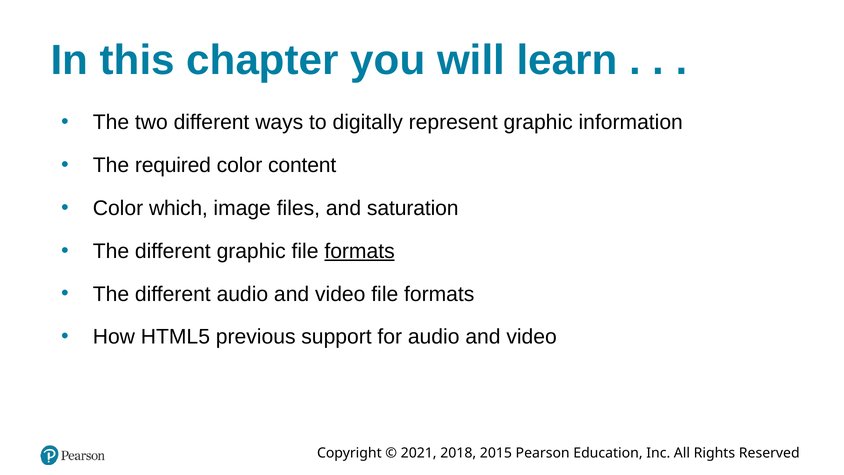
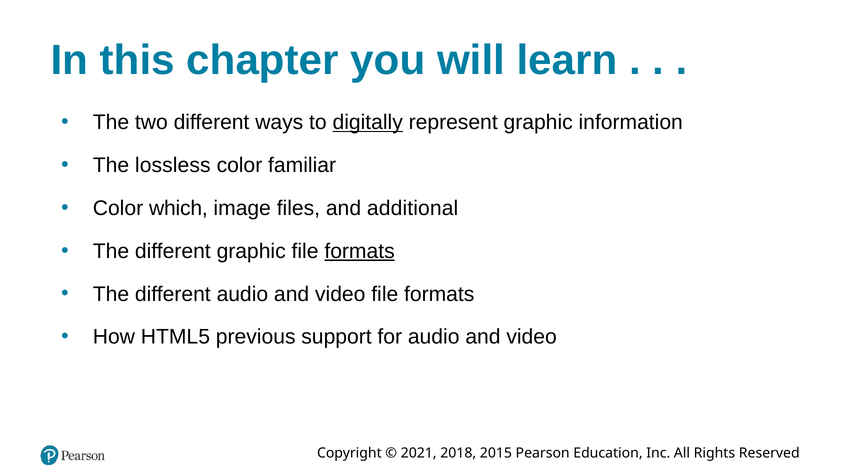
digitally underline: none -> present
required: required -> lossless
content: content -> familiar
saturation: saturation -> additional
